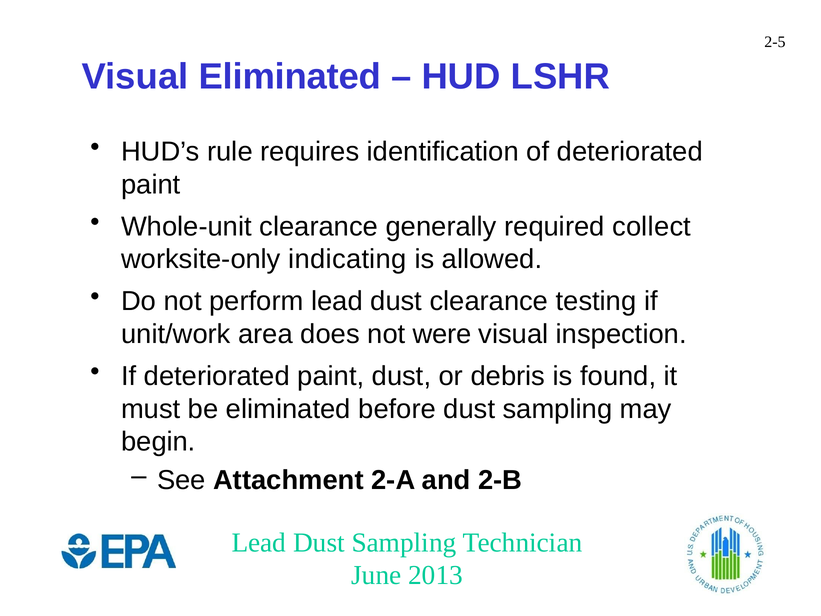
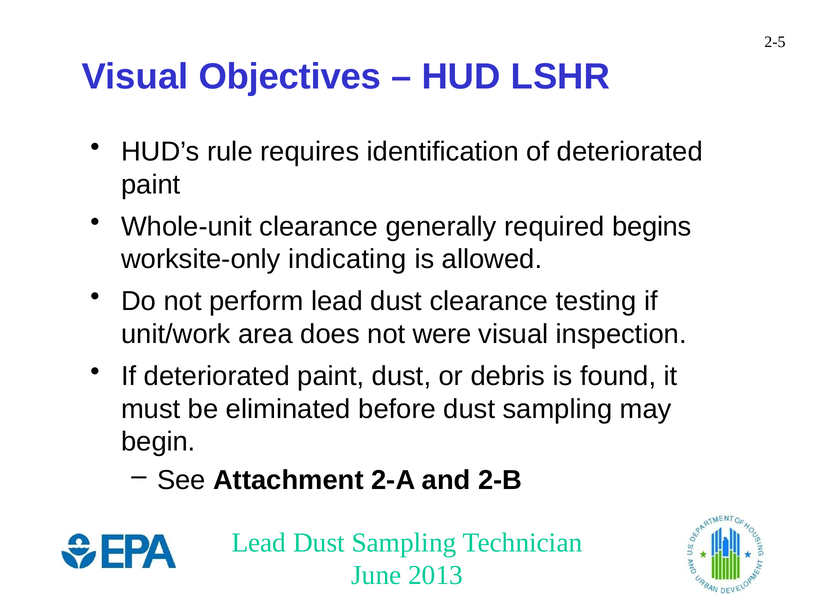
Visual Eliminated: Eliminated -> Objectives
collect: collect -> begins
